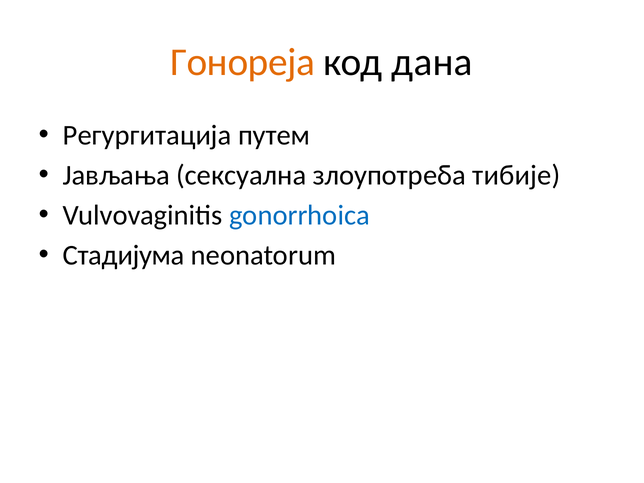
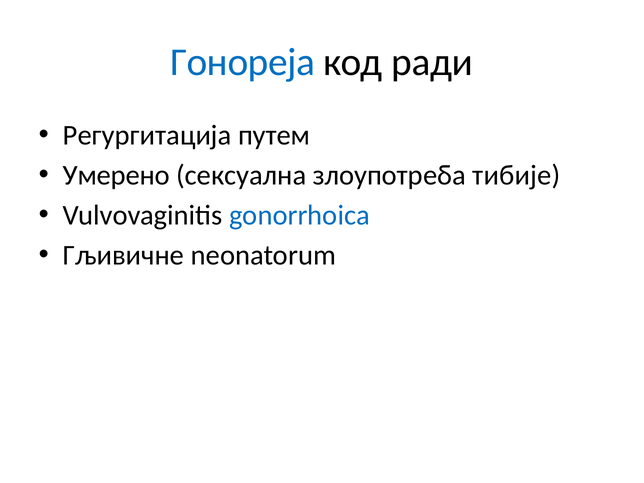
Гонореја colour: orange -> blue
дана: дана -> ради
Јављања: Јављања -> Умерено
Стадијума: Стадијума -> Гљивичне
